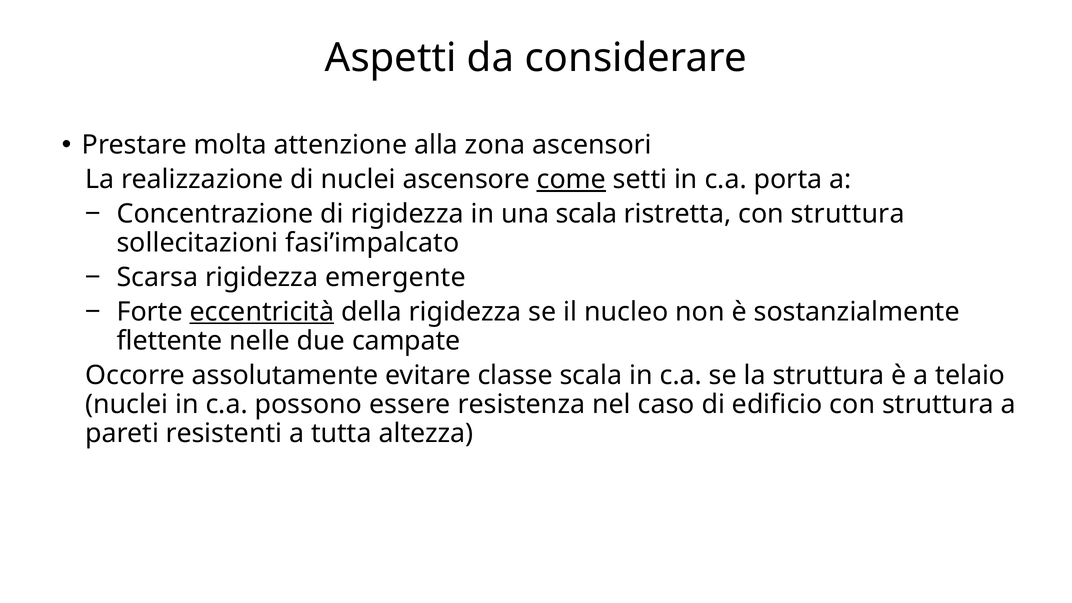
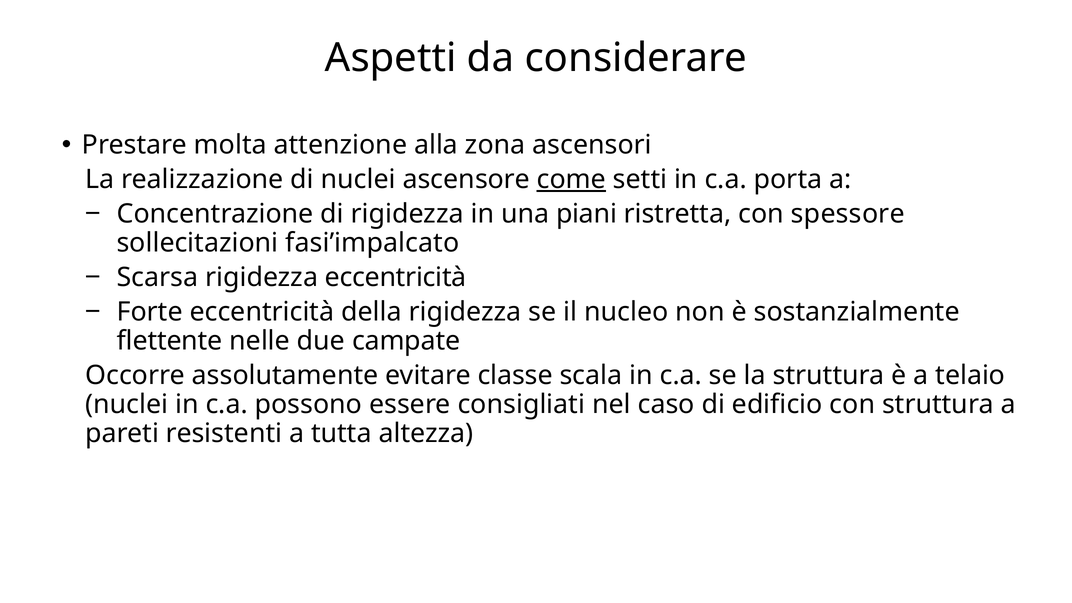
una scala: scala -> piani
ristretta con struttura: struttura -> spessore
rigidezza emergente: emergente -> eccentricità
eccentricità at (262, 312) underline: present -> none
resistenza: resistenza -> consigliati
